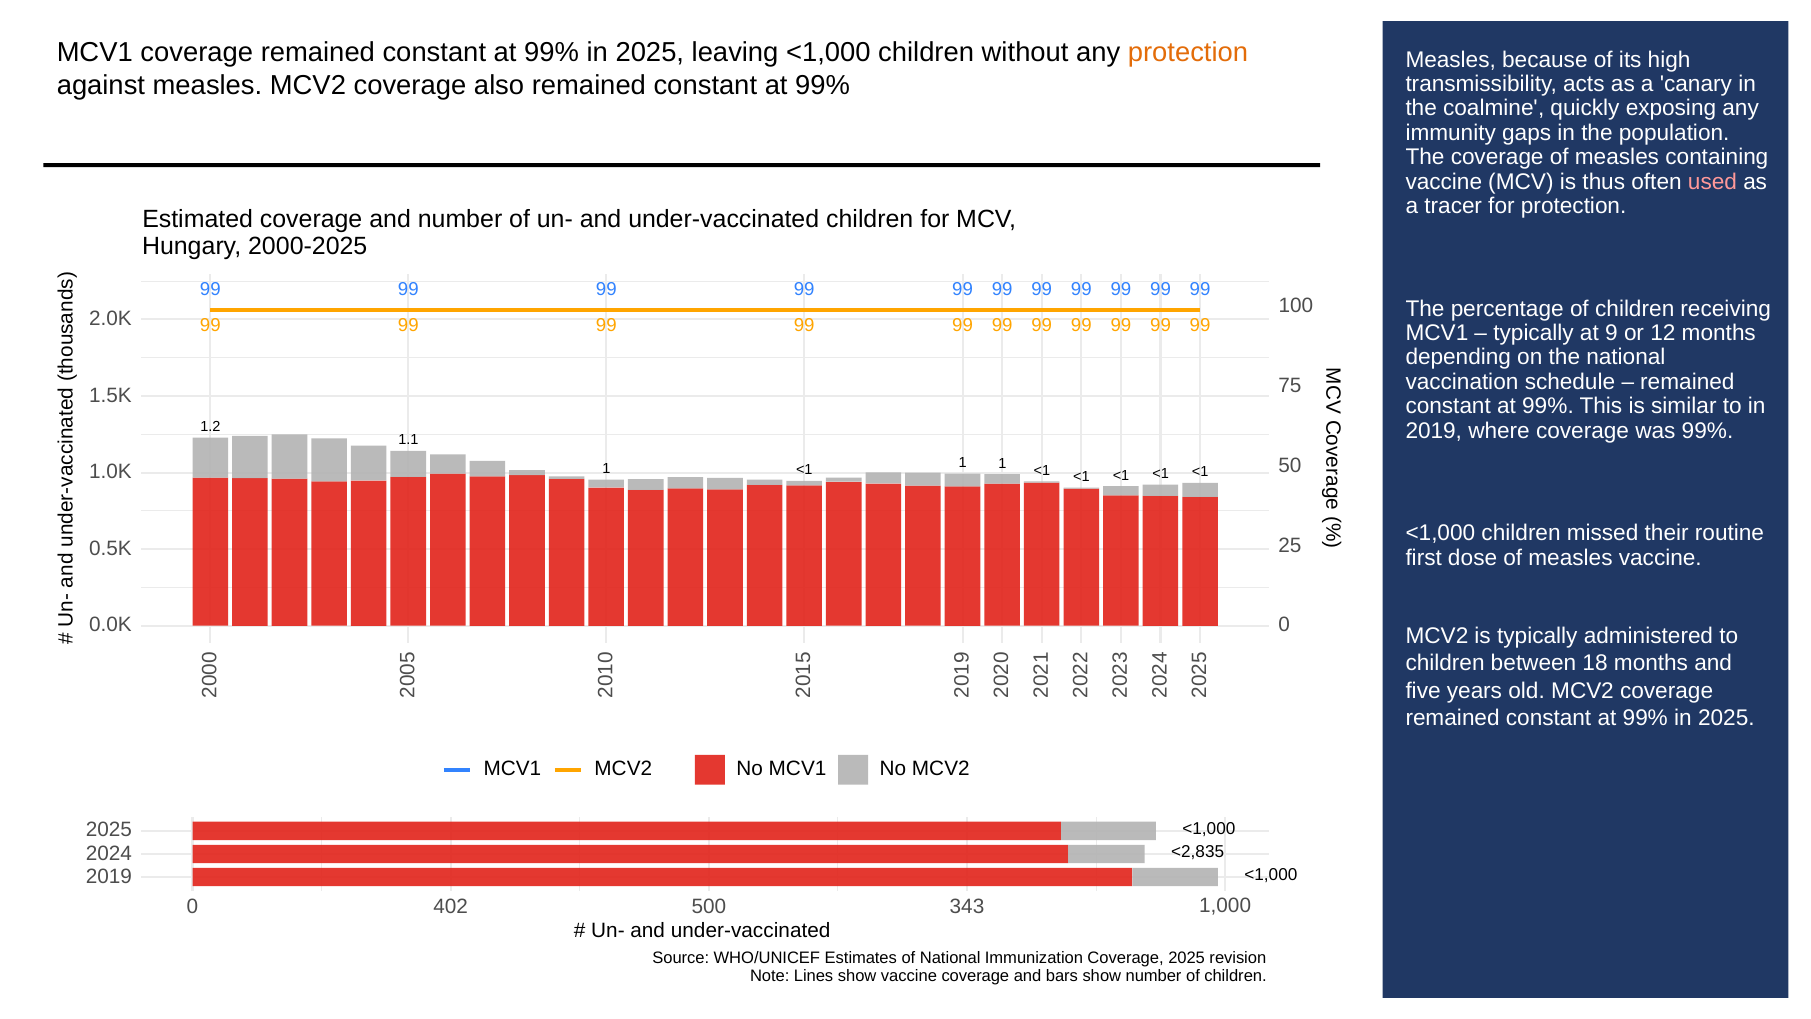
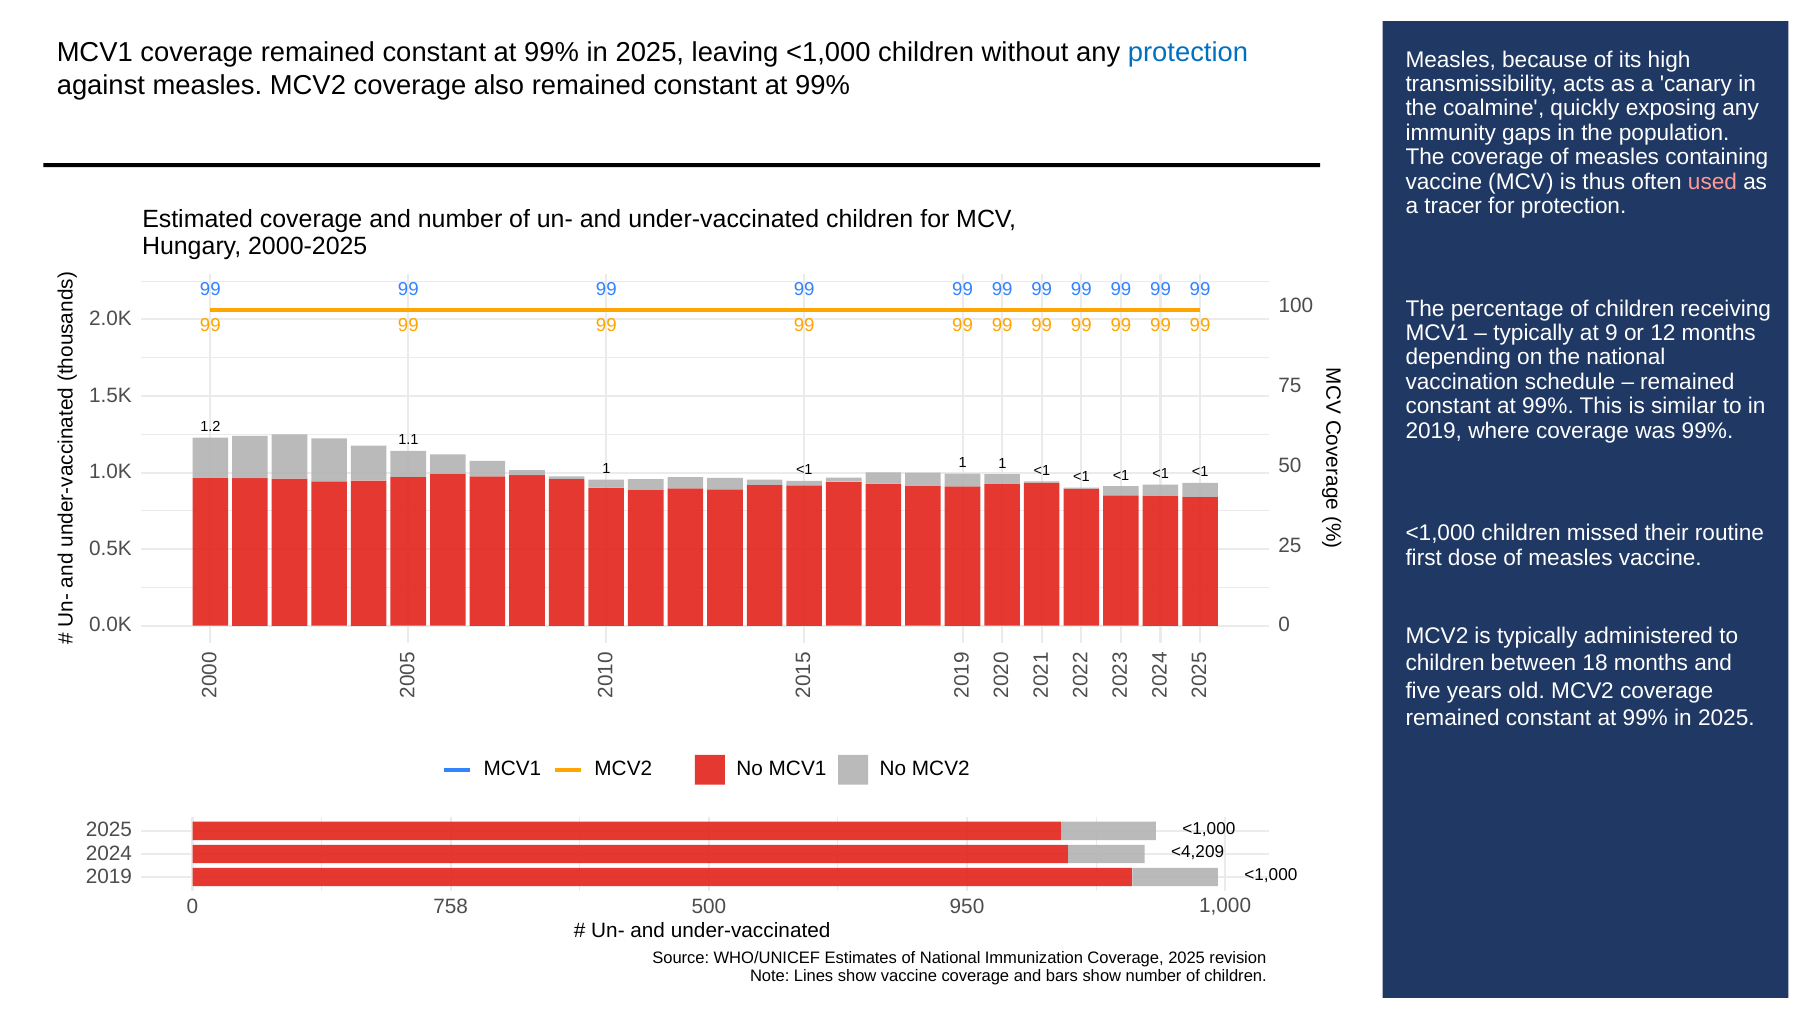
protection at (1188, 52) colour: orange -> blue
<2,835: <2,835 -> <4,209
402: 402 -> 758
343: 343 -> 950
